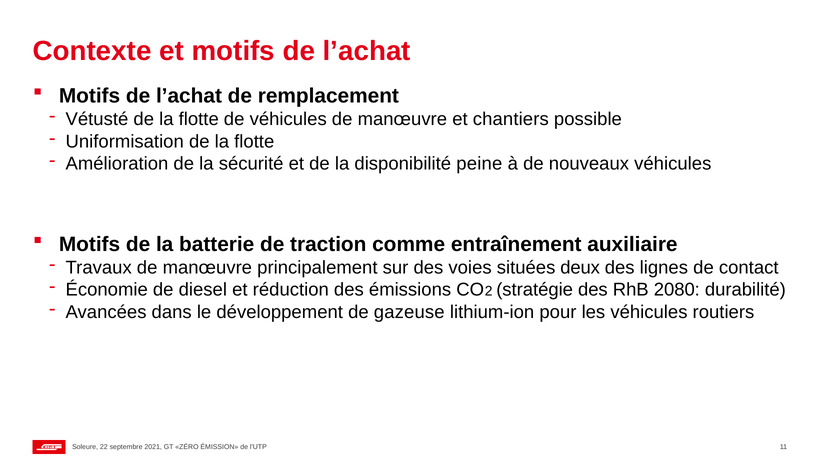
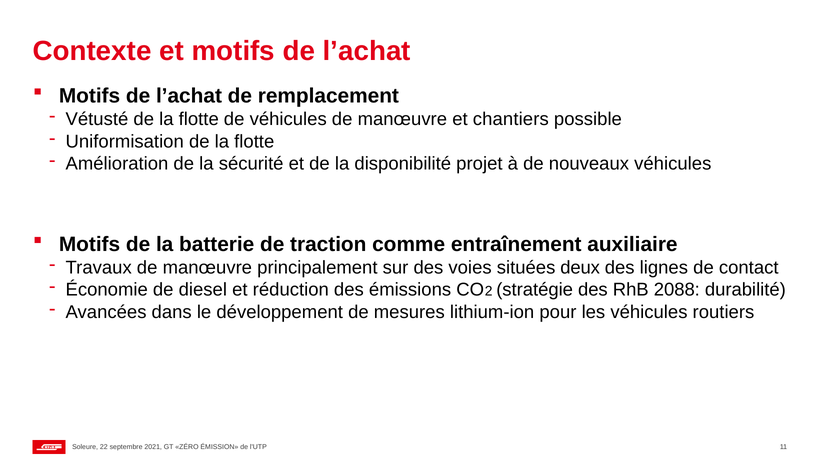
peine: peine -> projet
2080: 2080 -> 2088
gazeuse: gazeuse -> mesures
